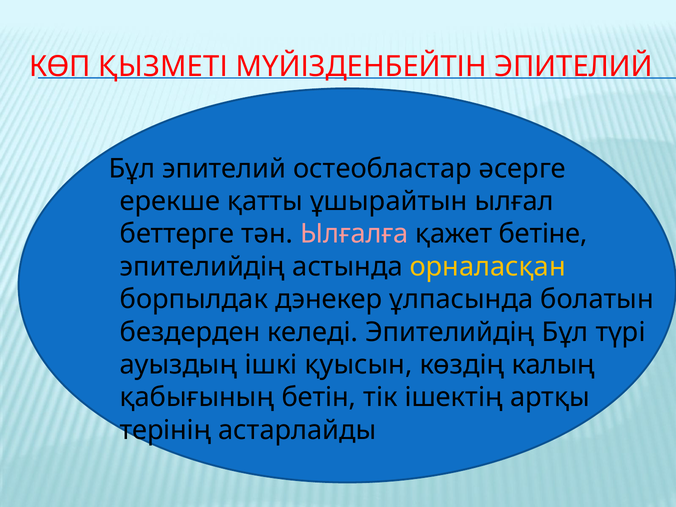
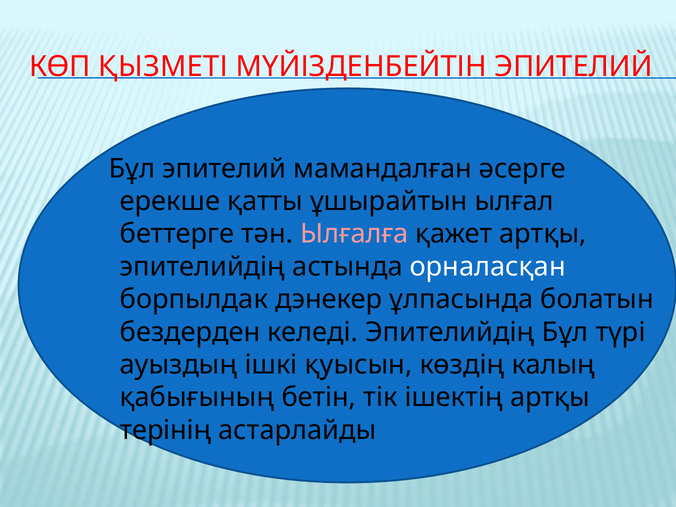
остеобластар: остеобластар -> мамандалған
қажет бетіне: бетіне -> артқы
орналасқан colour: yellow -> white
